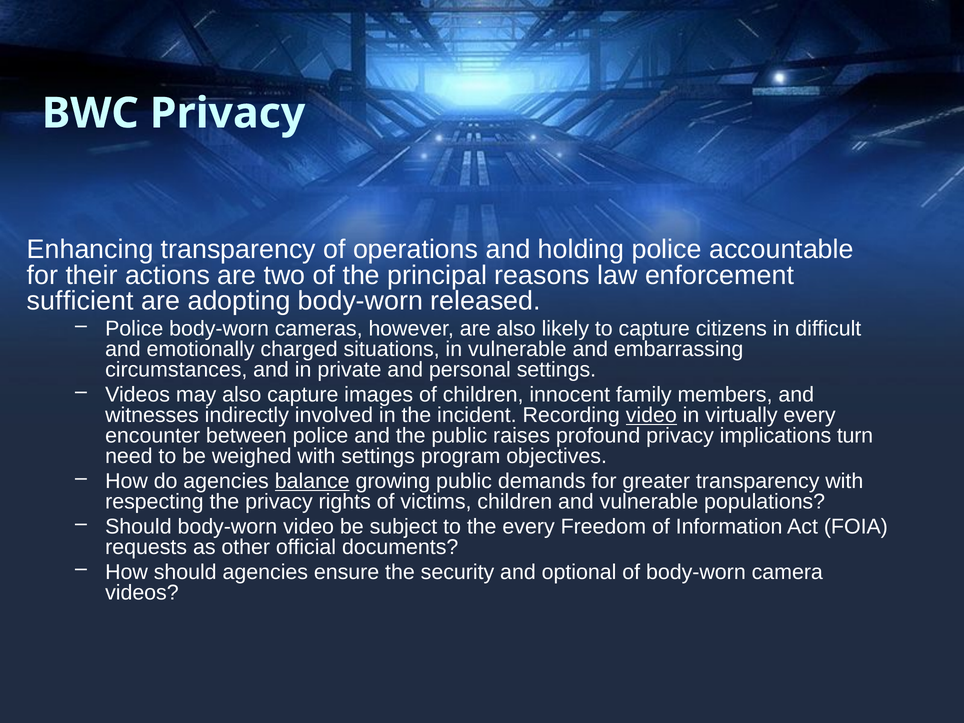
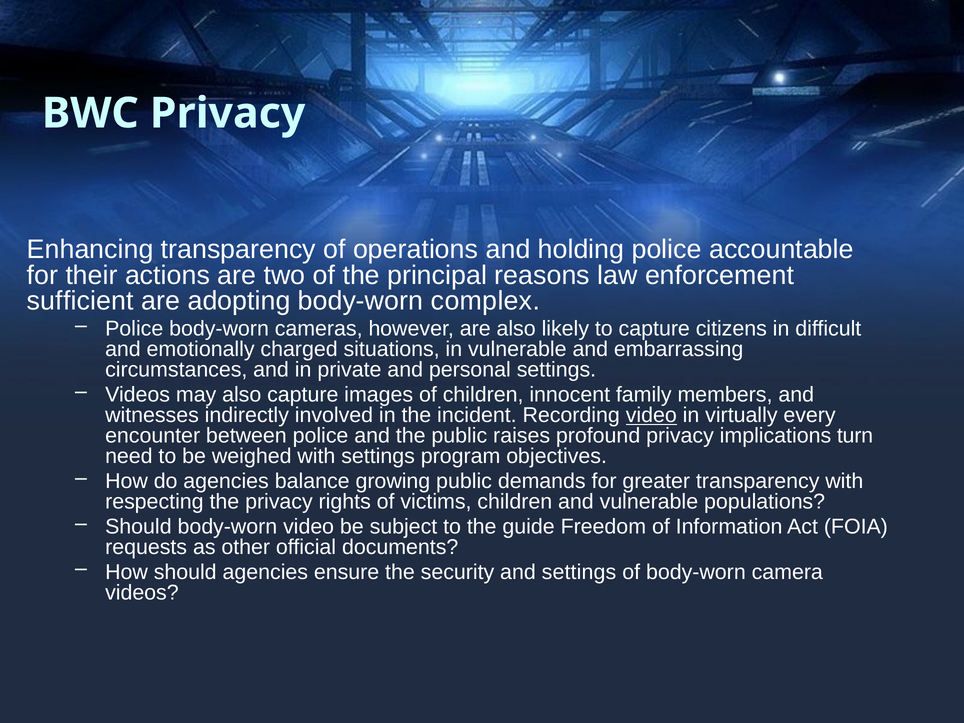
released: released -> complex
balance underline: present -> none
the every: every -> guide
and optional: optional -> settings
